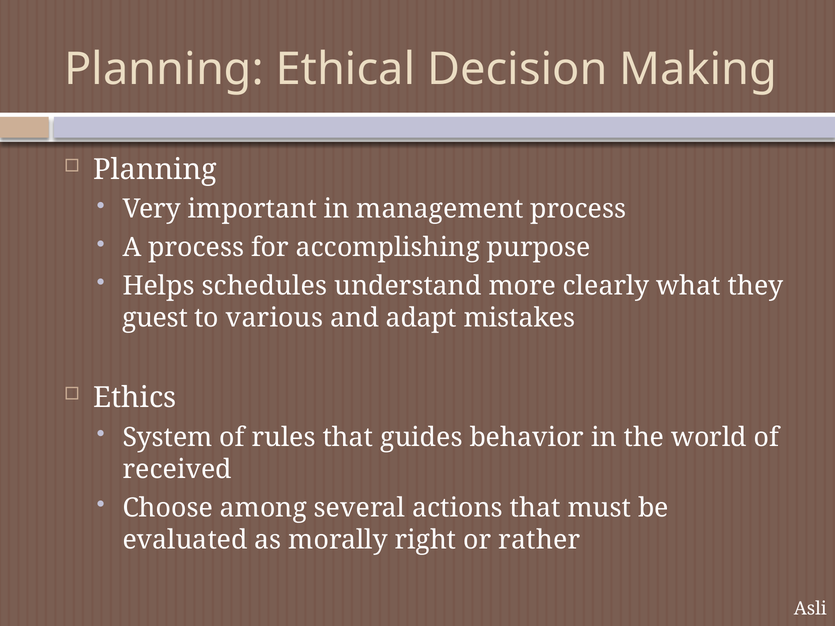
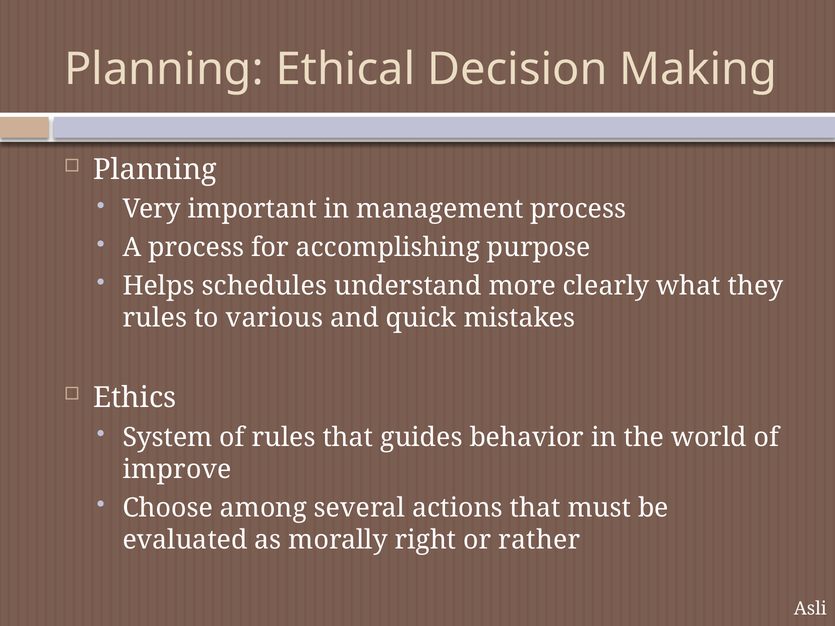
guest at (155, 318): guest -> rules
adapt: adapt -> quick
received: received -> improve
